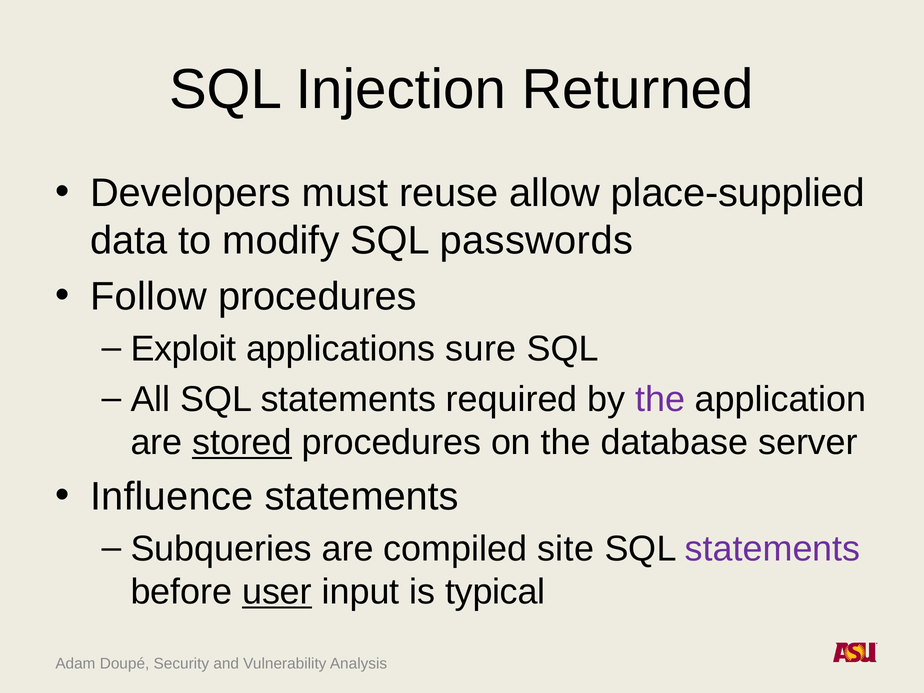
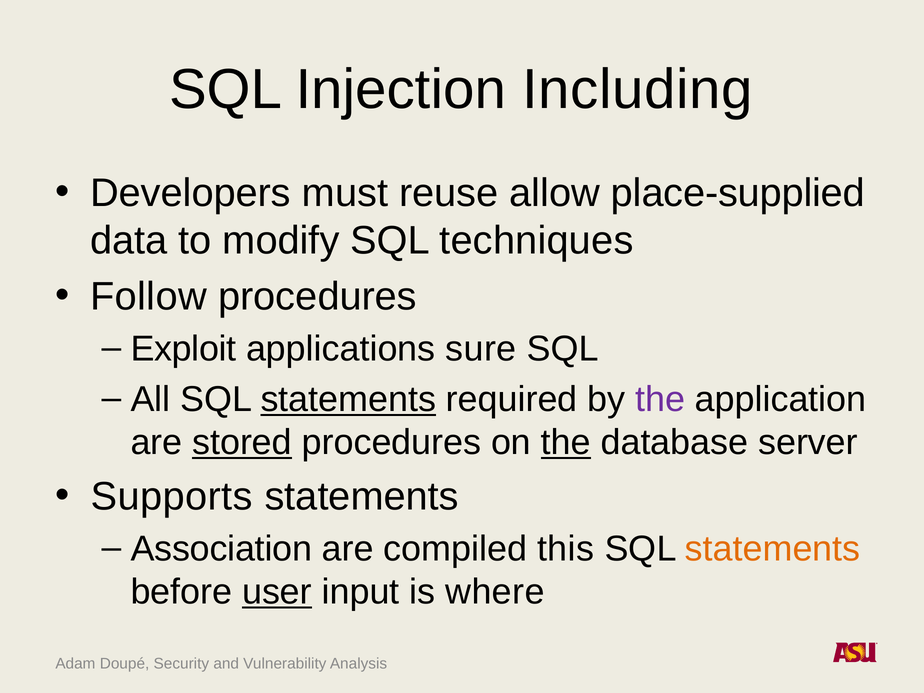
Returned: Returned -> Including
passwords: passwords -> techniques
statements at (348, 399) underline: none -> present
the at (566, 443) underline: none -> present
Influence: Influence -> Supports
Subqueries: Subqueries -> Association
site: site -> this
statements at (773, 549) colour: purple -> orange
typical: typical -> where
